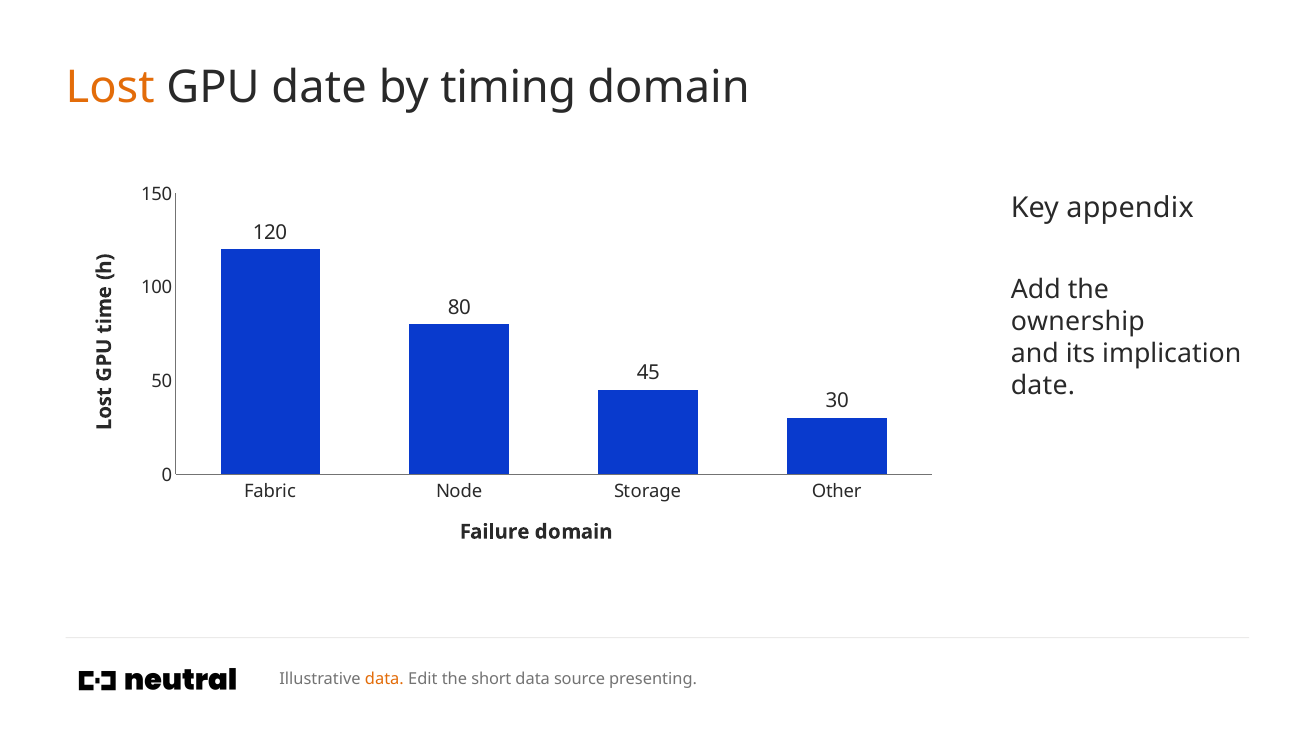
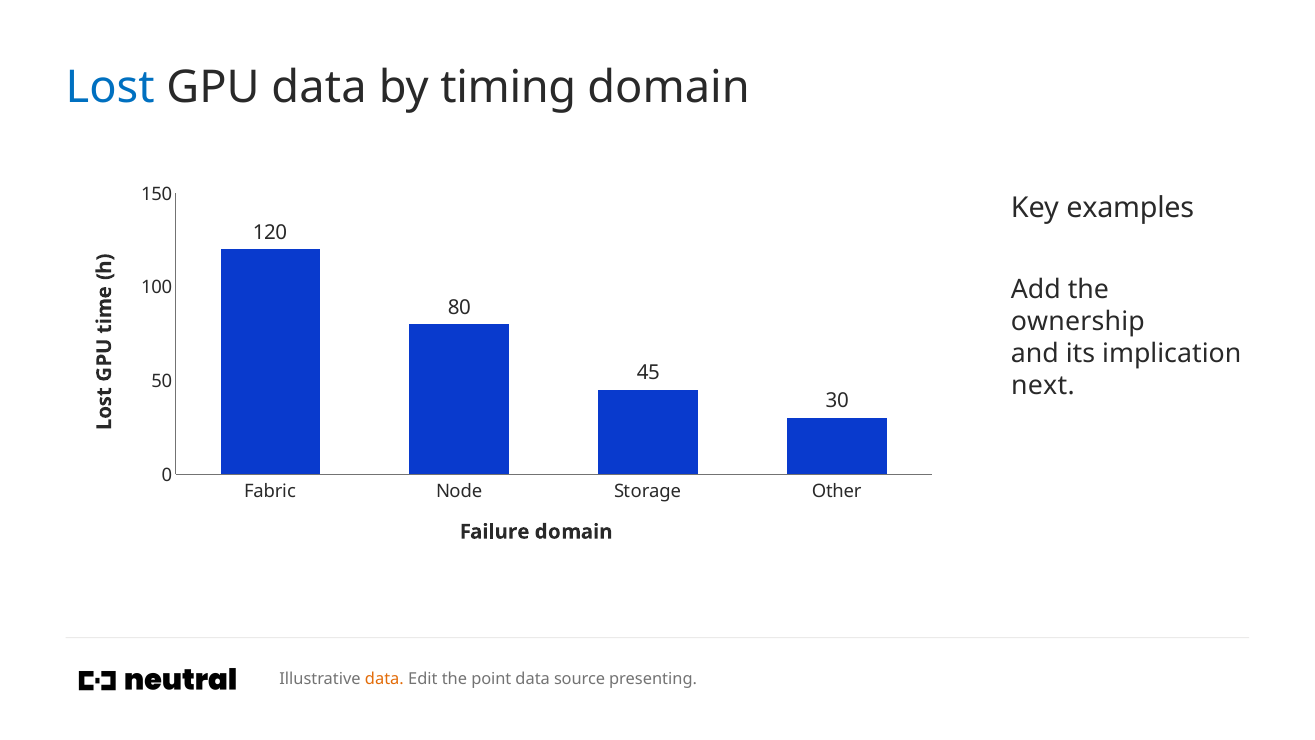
Lost colour: orange -> blue
GPU date: date -> data
appendix: appendix -> examples
date at (1043, 385): date -> next
short: short -> point
